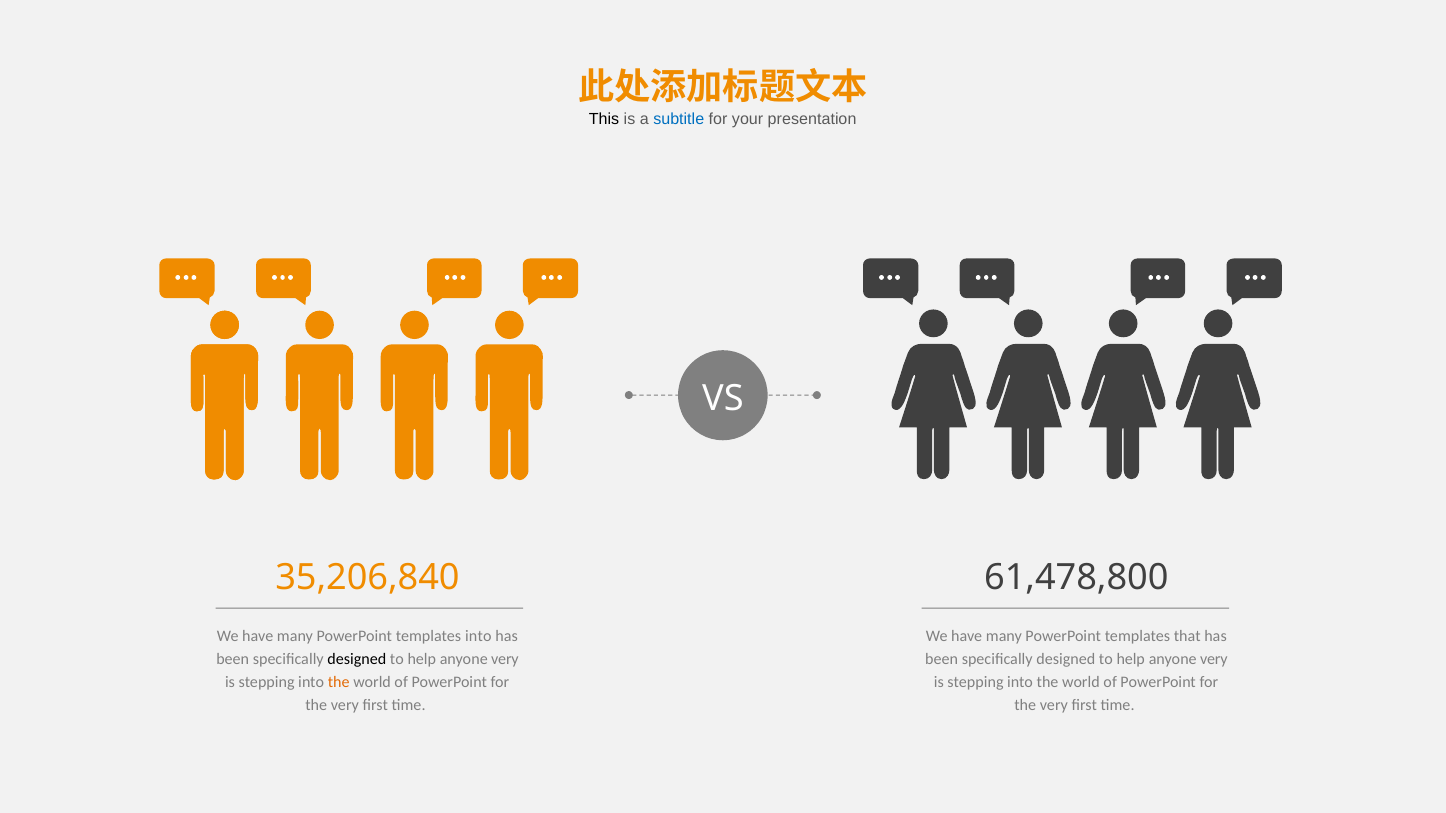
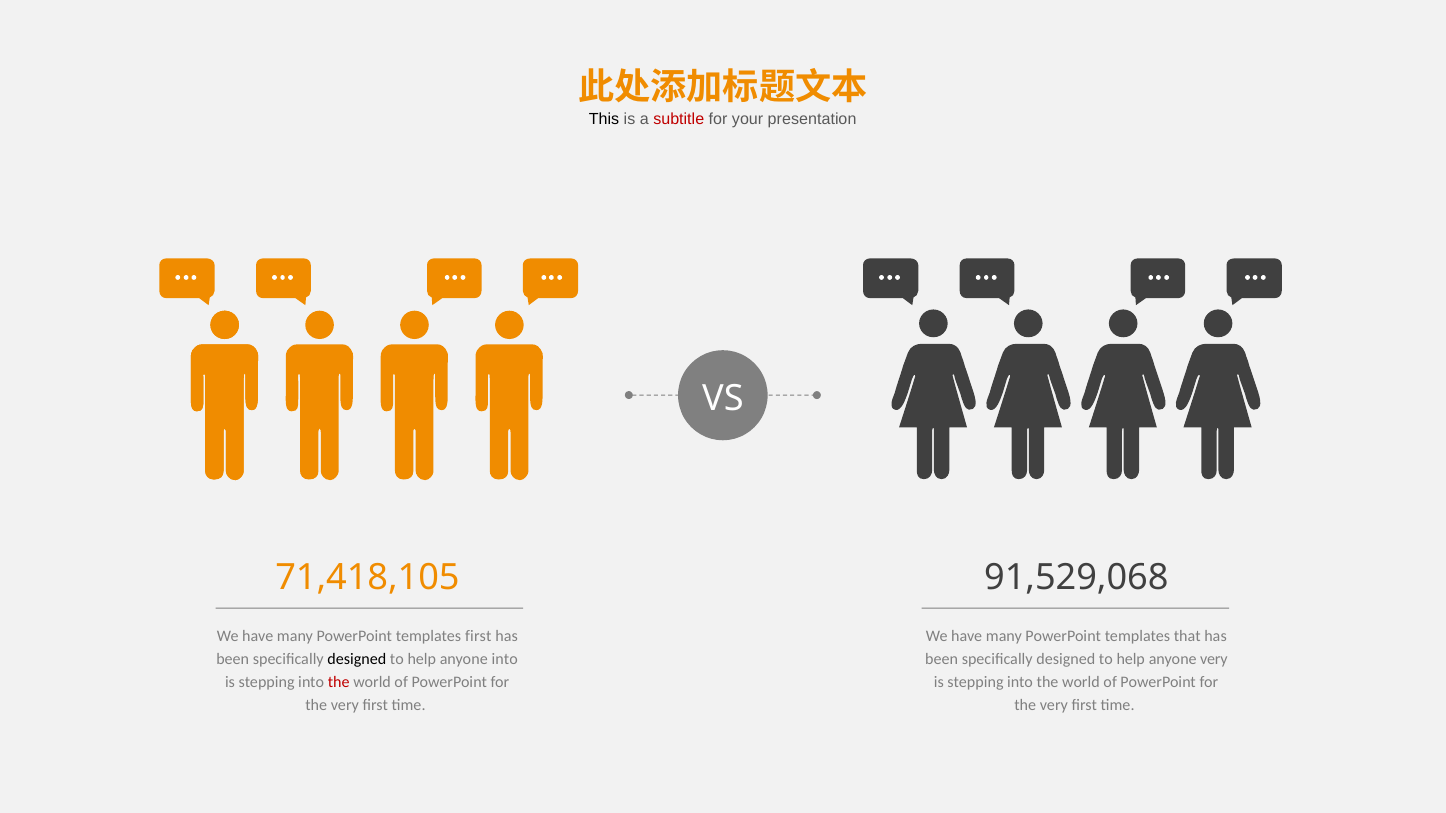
subtitle colour: blue -> red
35,206,840: 35,206,840 -> 71,418,105
61,478,800: 61,478,800 -> 91,529,068
templates into: into -> first
very at (505, 659): very -> into
the at (339, 682) colour: orange -> red
